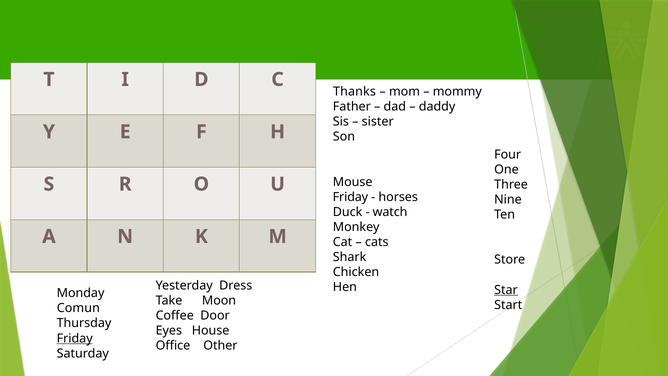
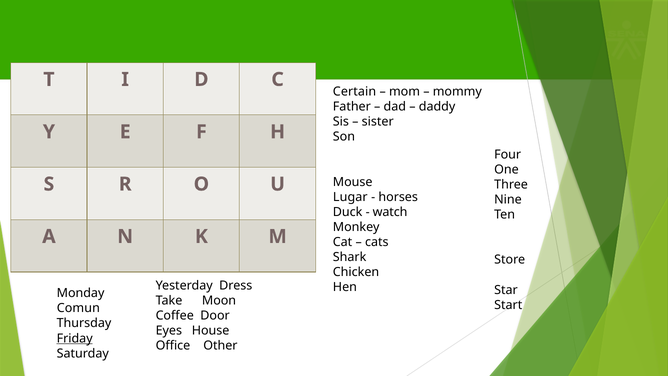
Thanks: Thanks -> Certain
Friday at (350, 197): Friday -> Lugar
Star underline: present -> none
